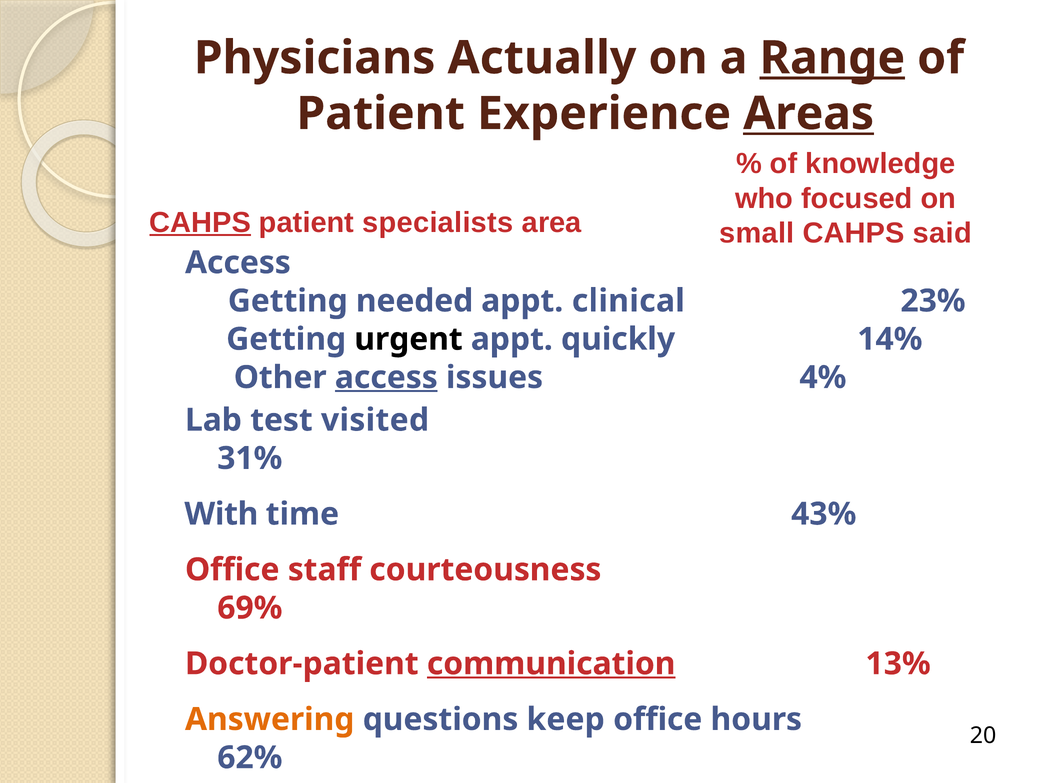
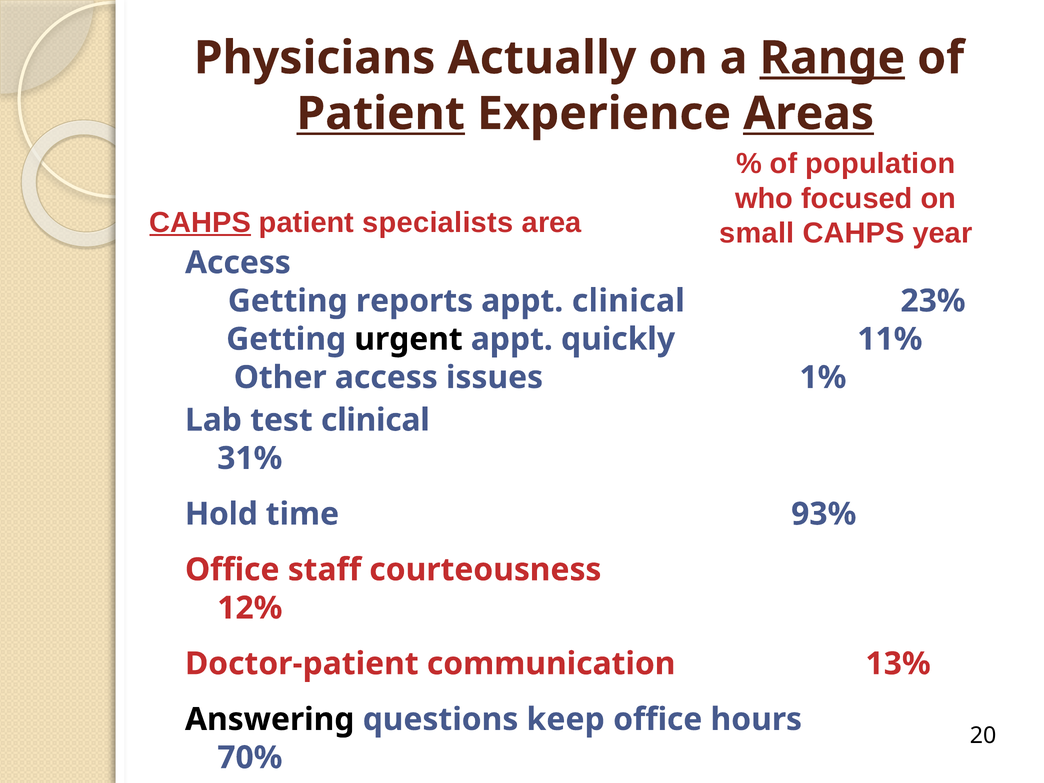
Patient at (381, 114) underline: none -> present
knowledge: knowledge -> population
said: said -> year
needed: needed -> reports
14%: 14% -> 11%
access at (386, 377) underline: present -> none
4%: 4% -> 1%
test visited: visited -> clinical
With: With -> Hold
43%: 43% -> 93%
69%: 69% -> 12%
communication underline: present -> none
Answering colour: orange -> black
62%: 62% -> 70%
